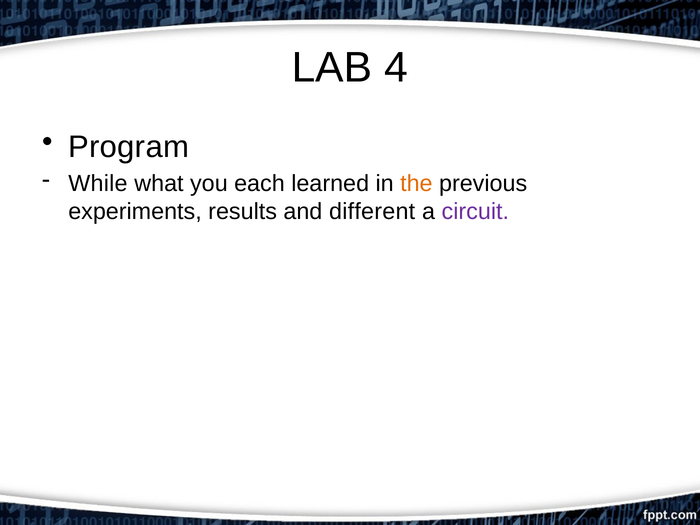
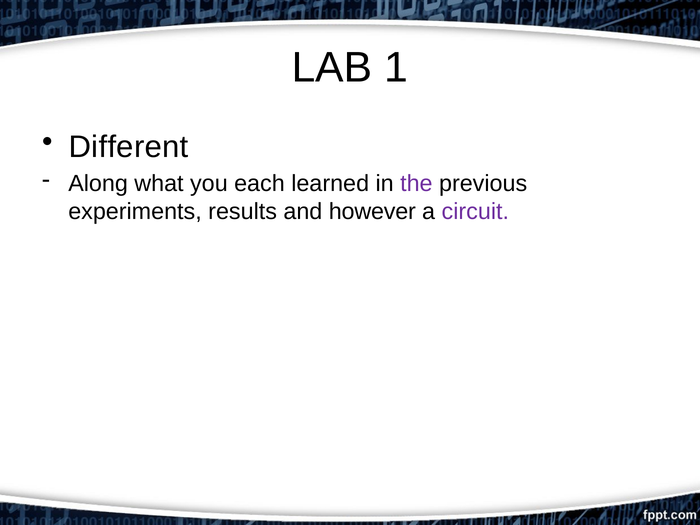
4: 4 -> 1
Program: Program -> Different
While: While -> Along
the colour: orange -> purple
different: different -> however
